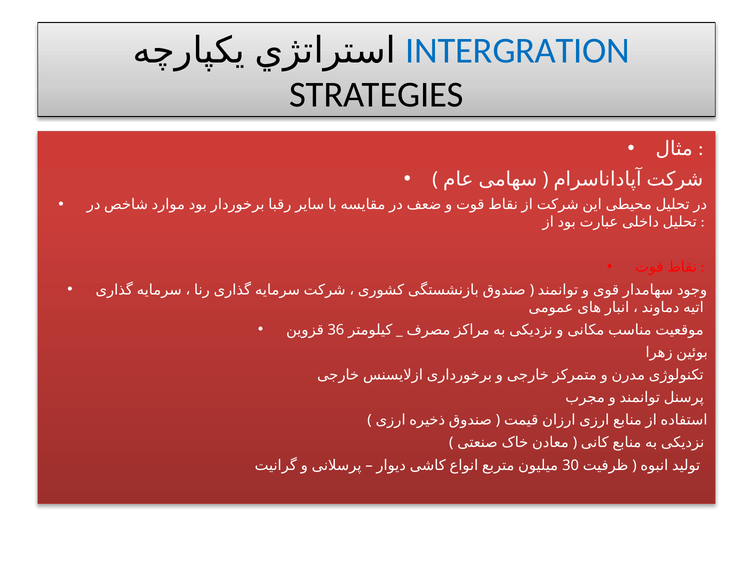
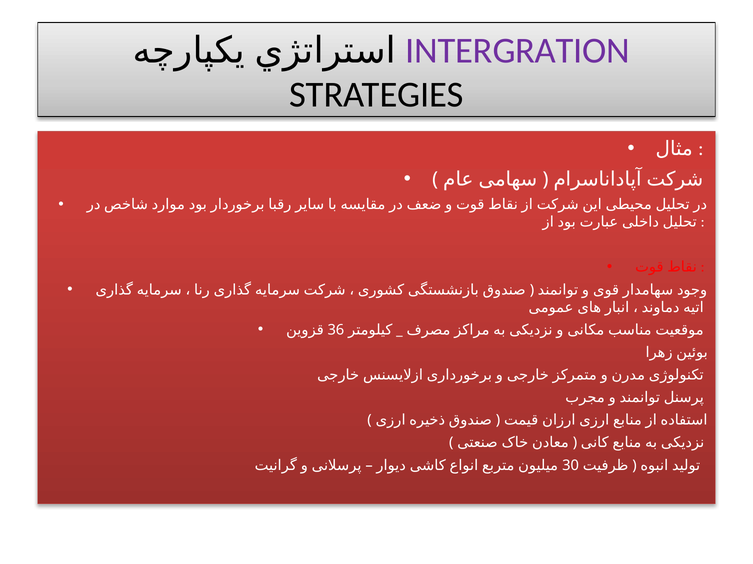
INTERGRATION colour: blue -> purple
